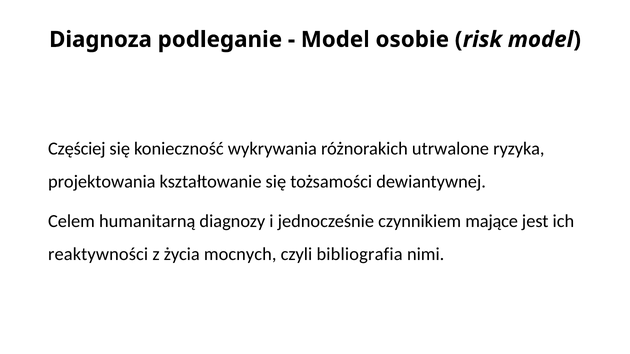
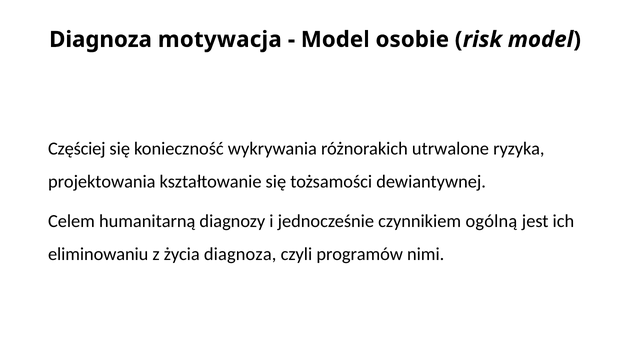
podleganie: podleganie -> motywacja
mające: mające -> ogólną
reaktywności: reaktywności -> eliminowaniu
życia mocnych: mocnych -> diagnoza
bibliografia: bibliografia -> programów
